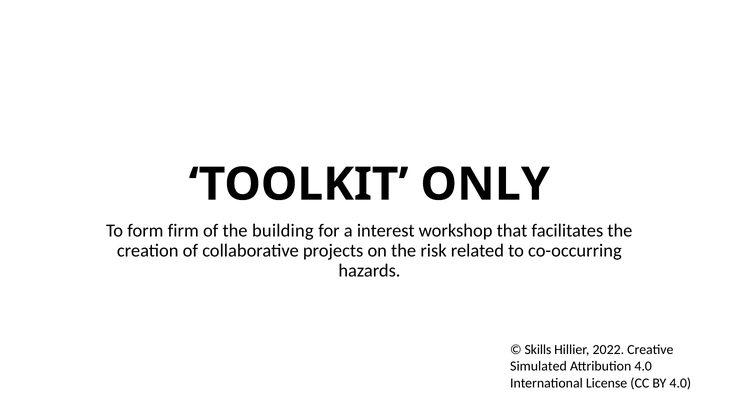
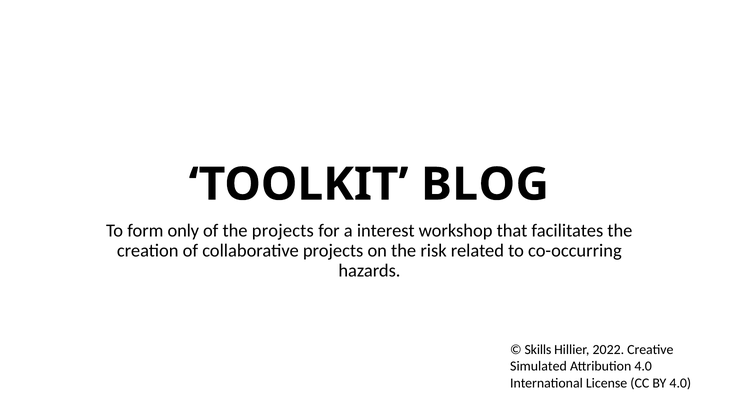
ONLY: ONLY -> BLOG
firm: firm -> only
the building: building -> projects
